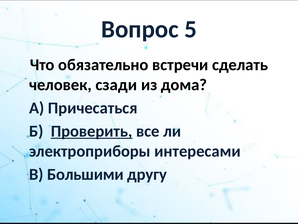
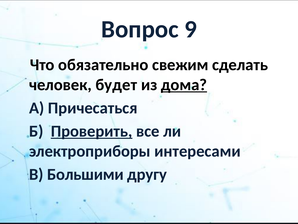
5: 5 -> 9
встречи: встречи -> свежим
сзади: сзади -> будет
дома underline: none -> present
